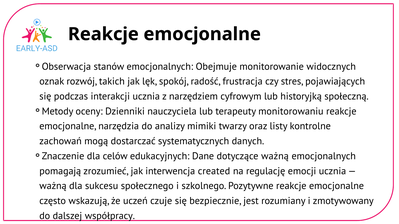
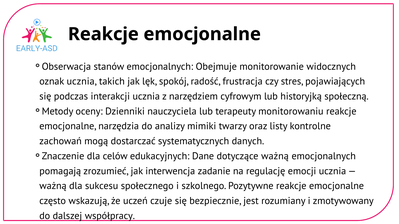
oznak rozwój: rozwój -> ucznia
created: created -> zadanie
